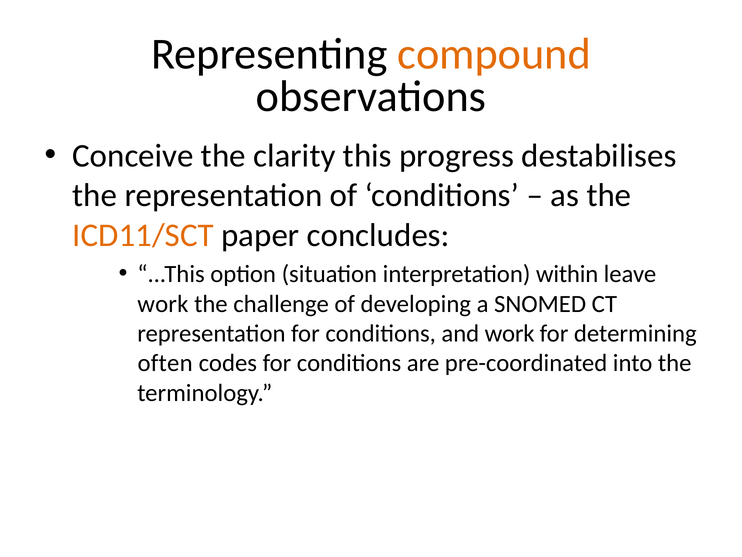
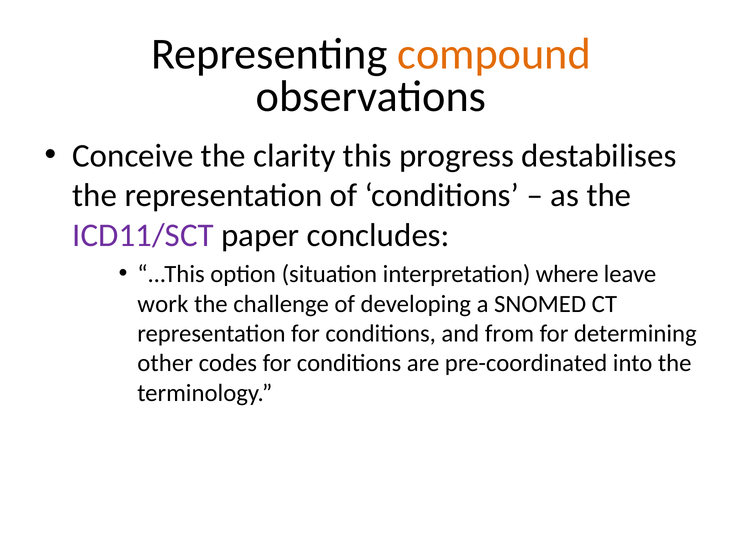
ICD11/SCT colour: orange -> purple
within: within -> where
and work: work -> from
often: often -> other
